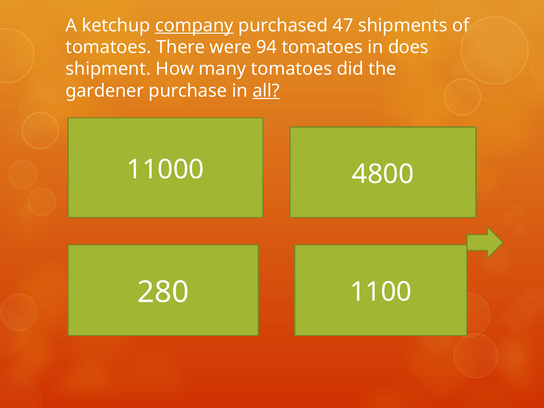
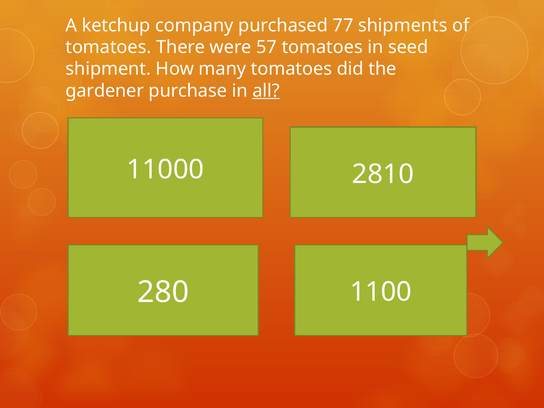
company underline: present -> none
47: 47 -> 77
94: 94 -> 57
does: does -> seed
4800: 4800 -> 2810
